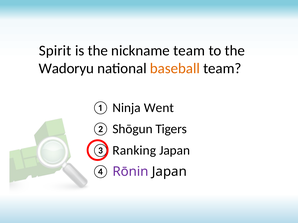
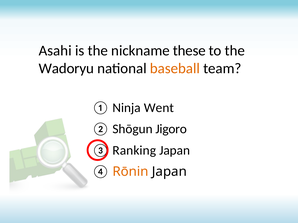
Spirit: Spirit -> Asahi
nickname team: team -> these
Tigers: Tigers -> Jigoro
Rōnin colour: purple -> orange
